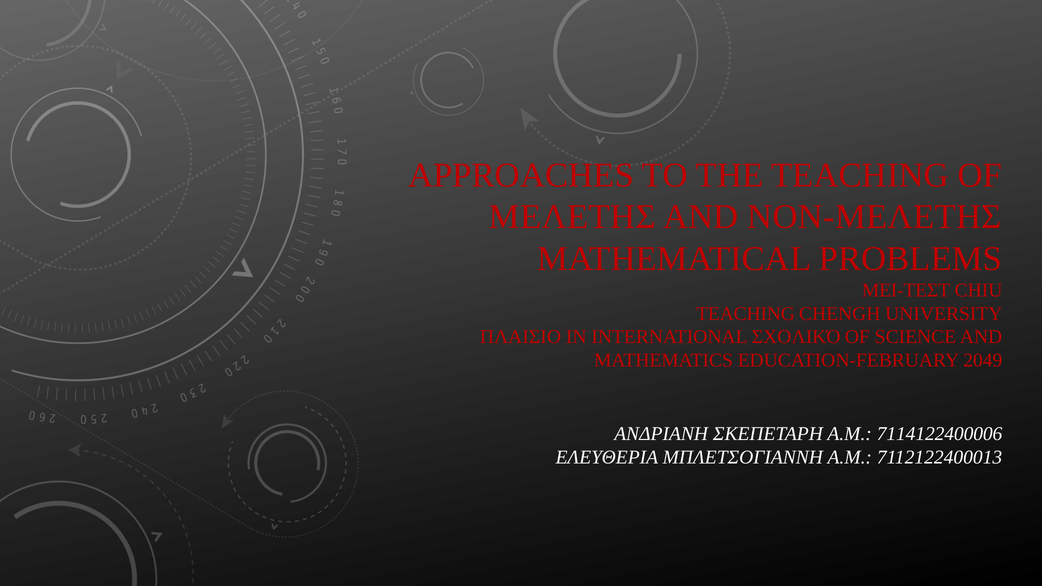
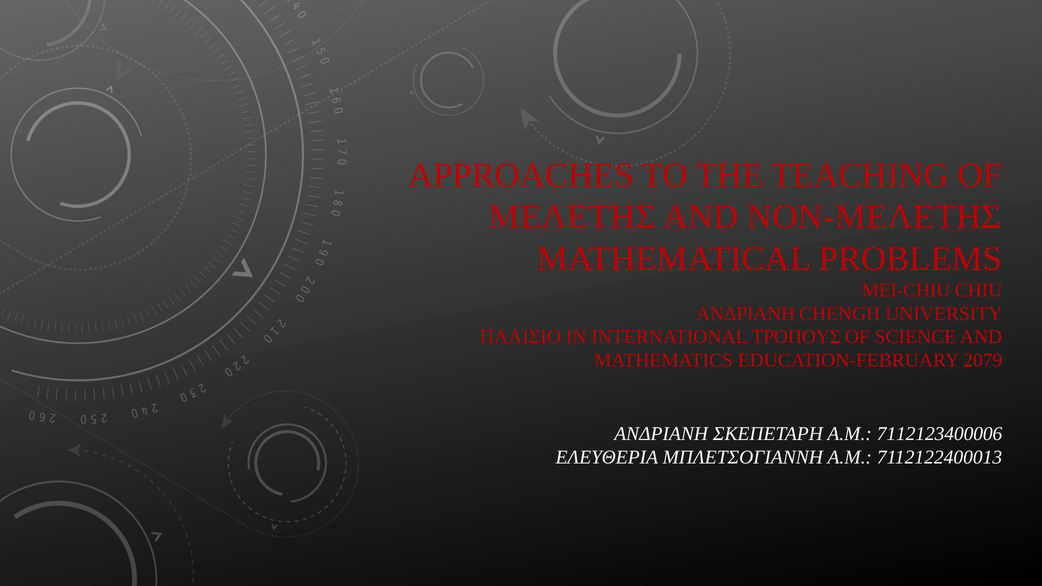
MEI-ΤΕΣΤ: MEI-ΤΕΣΤ -> MEI-CHIU
TEACHING at (746, 314): TEACHING -> ΑΝΔΡΙΑΝΗ
ΣΧΟΛΙΚΌ: ΣΧΟΛΙΚΌ -> ΤΡΌΠΟΥΣ
2049: 2049 -> 2079
7114122400006: 7114122400006 -> 7112123400006
